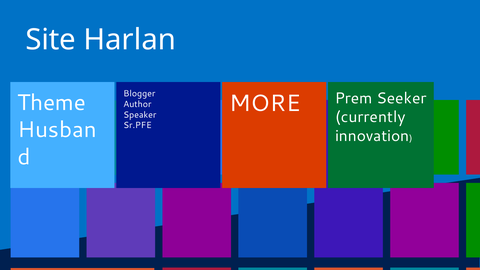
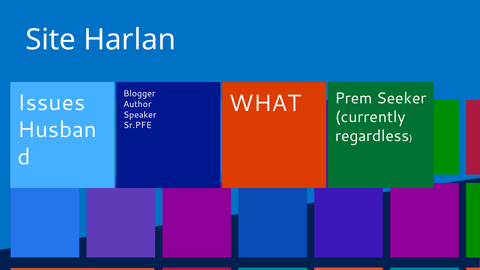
Theme: Theme -> Issues
MORE: MORE -> WHAT
innovation: innovation -> regardless
